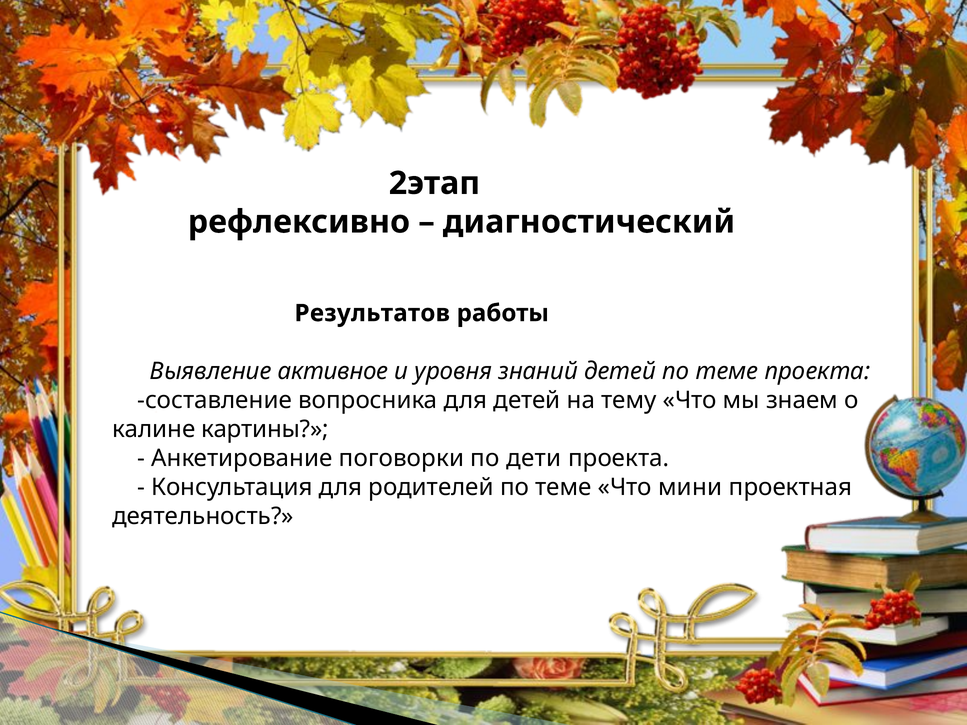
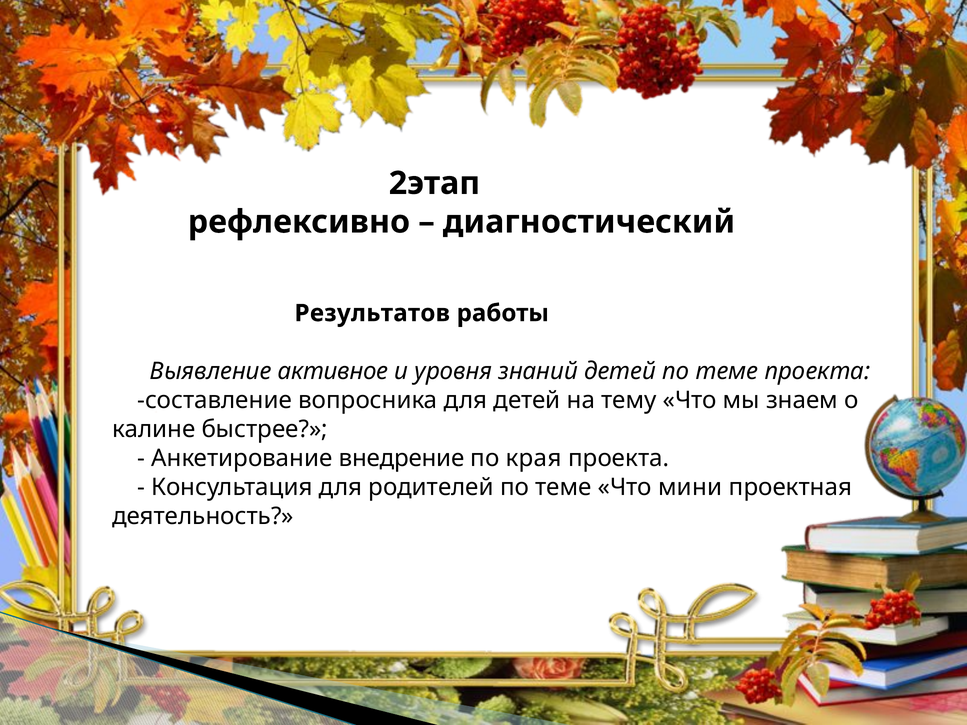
картины: картины -> быстрее
поговорки: поговорки -> внедрение
дети: дети -> края
